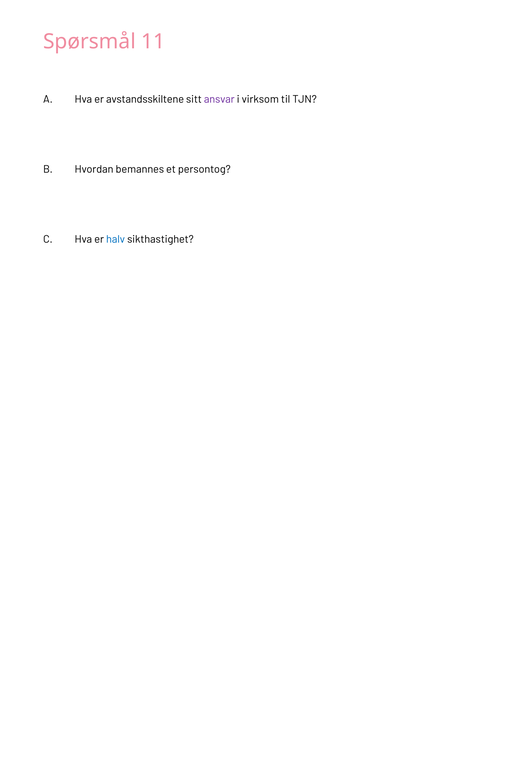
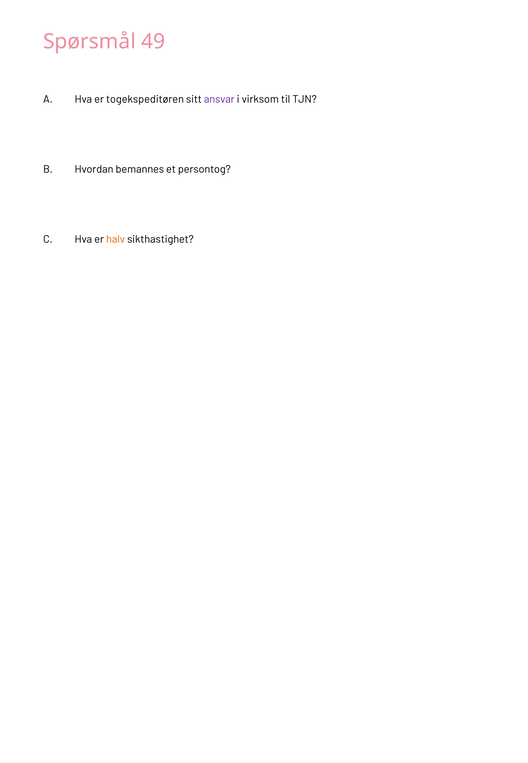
11: 11 -> 49
avstandsskiltene: avstandsskiltene -> togekspeditøren
halv colour: blue -> orange
